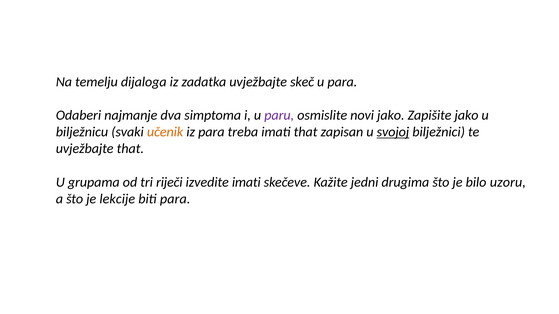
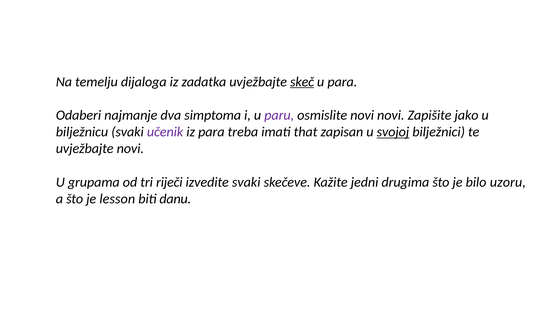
skeč underline: none -> present
novi jako: jako -> novi
učenik colour: orange -> purple
uvježbajte that: that -> novi
izvedite imati: imati -> svaki
lekcije: lekcije -> lesson
biti para: para -> danu
